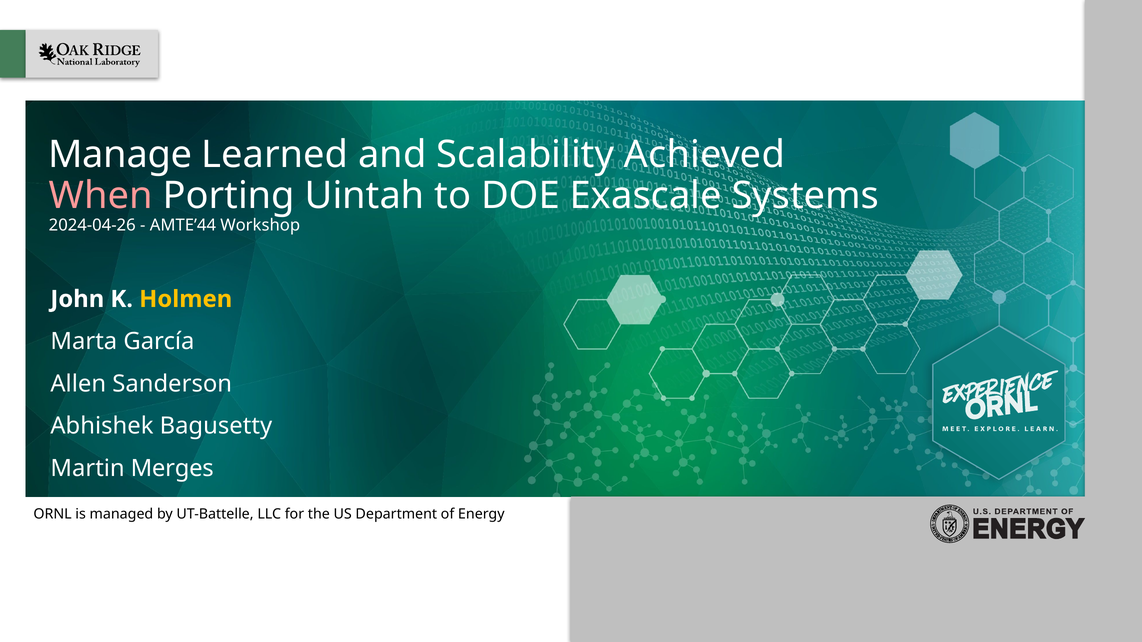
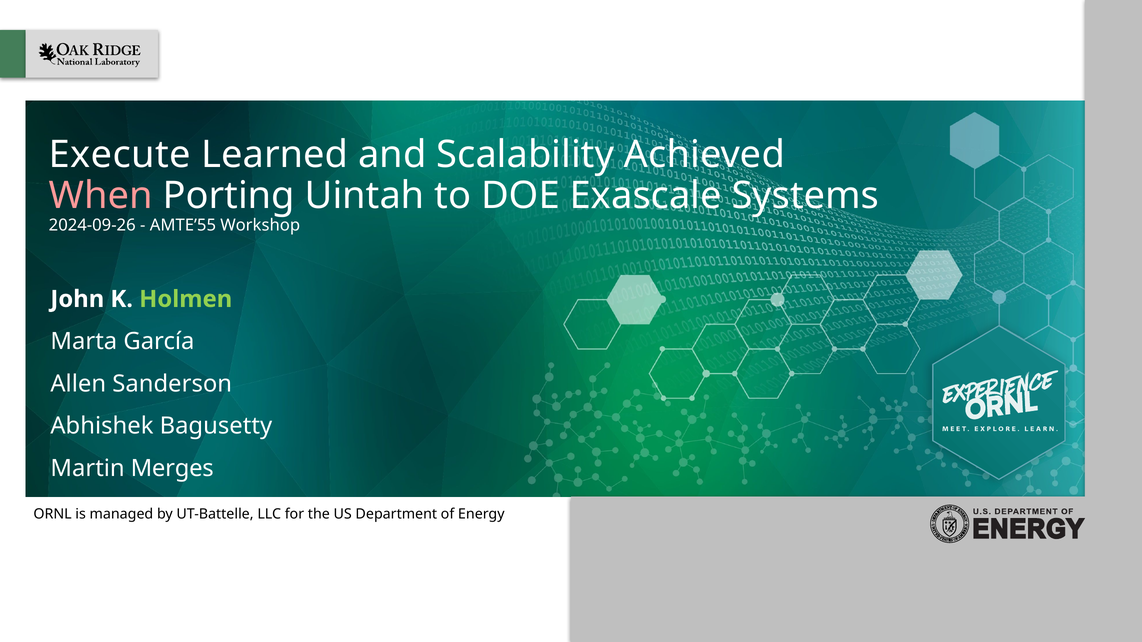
Manage: Manage -> Execute
2024-04-26: 2024-04-26 -> 2024-09-26
AMTE’44: AMTE’44 -> AMTE’55
Holmen colour: yellow -> light green
